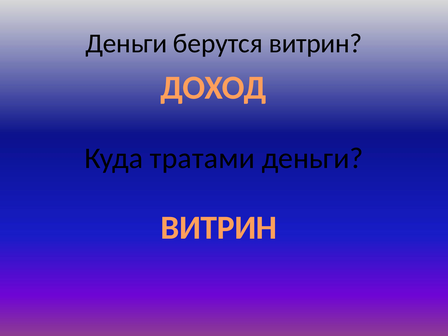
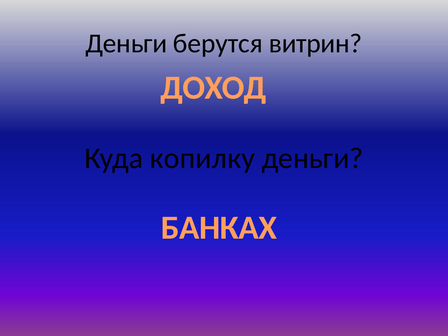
тратами: тратами -> копилку
ВИТРИН at (219, 228): ВИТРИН -> БАНКАХ
